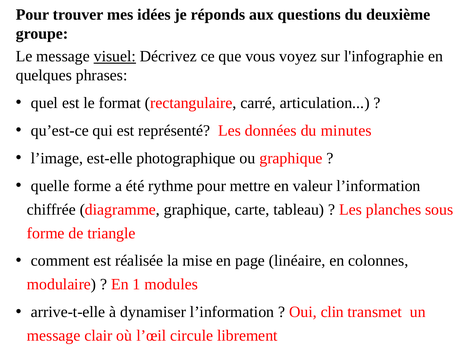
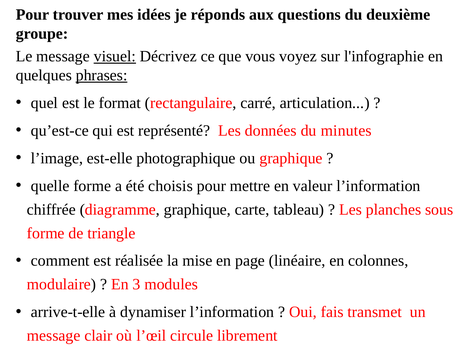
phrases underline: none -> present
rythme: rythme -> choisis
1: 1 -> 3
clin: clin -> fais
